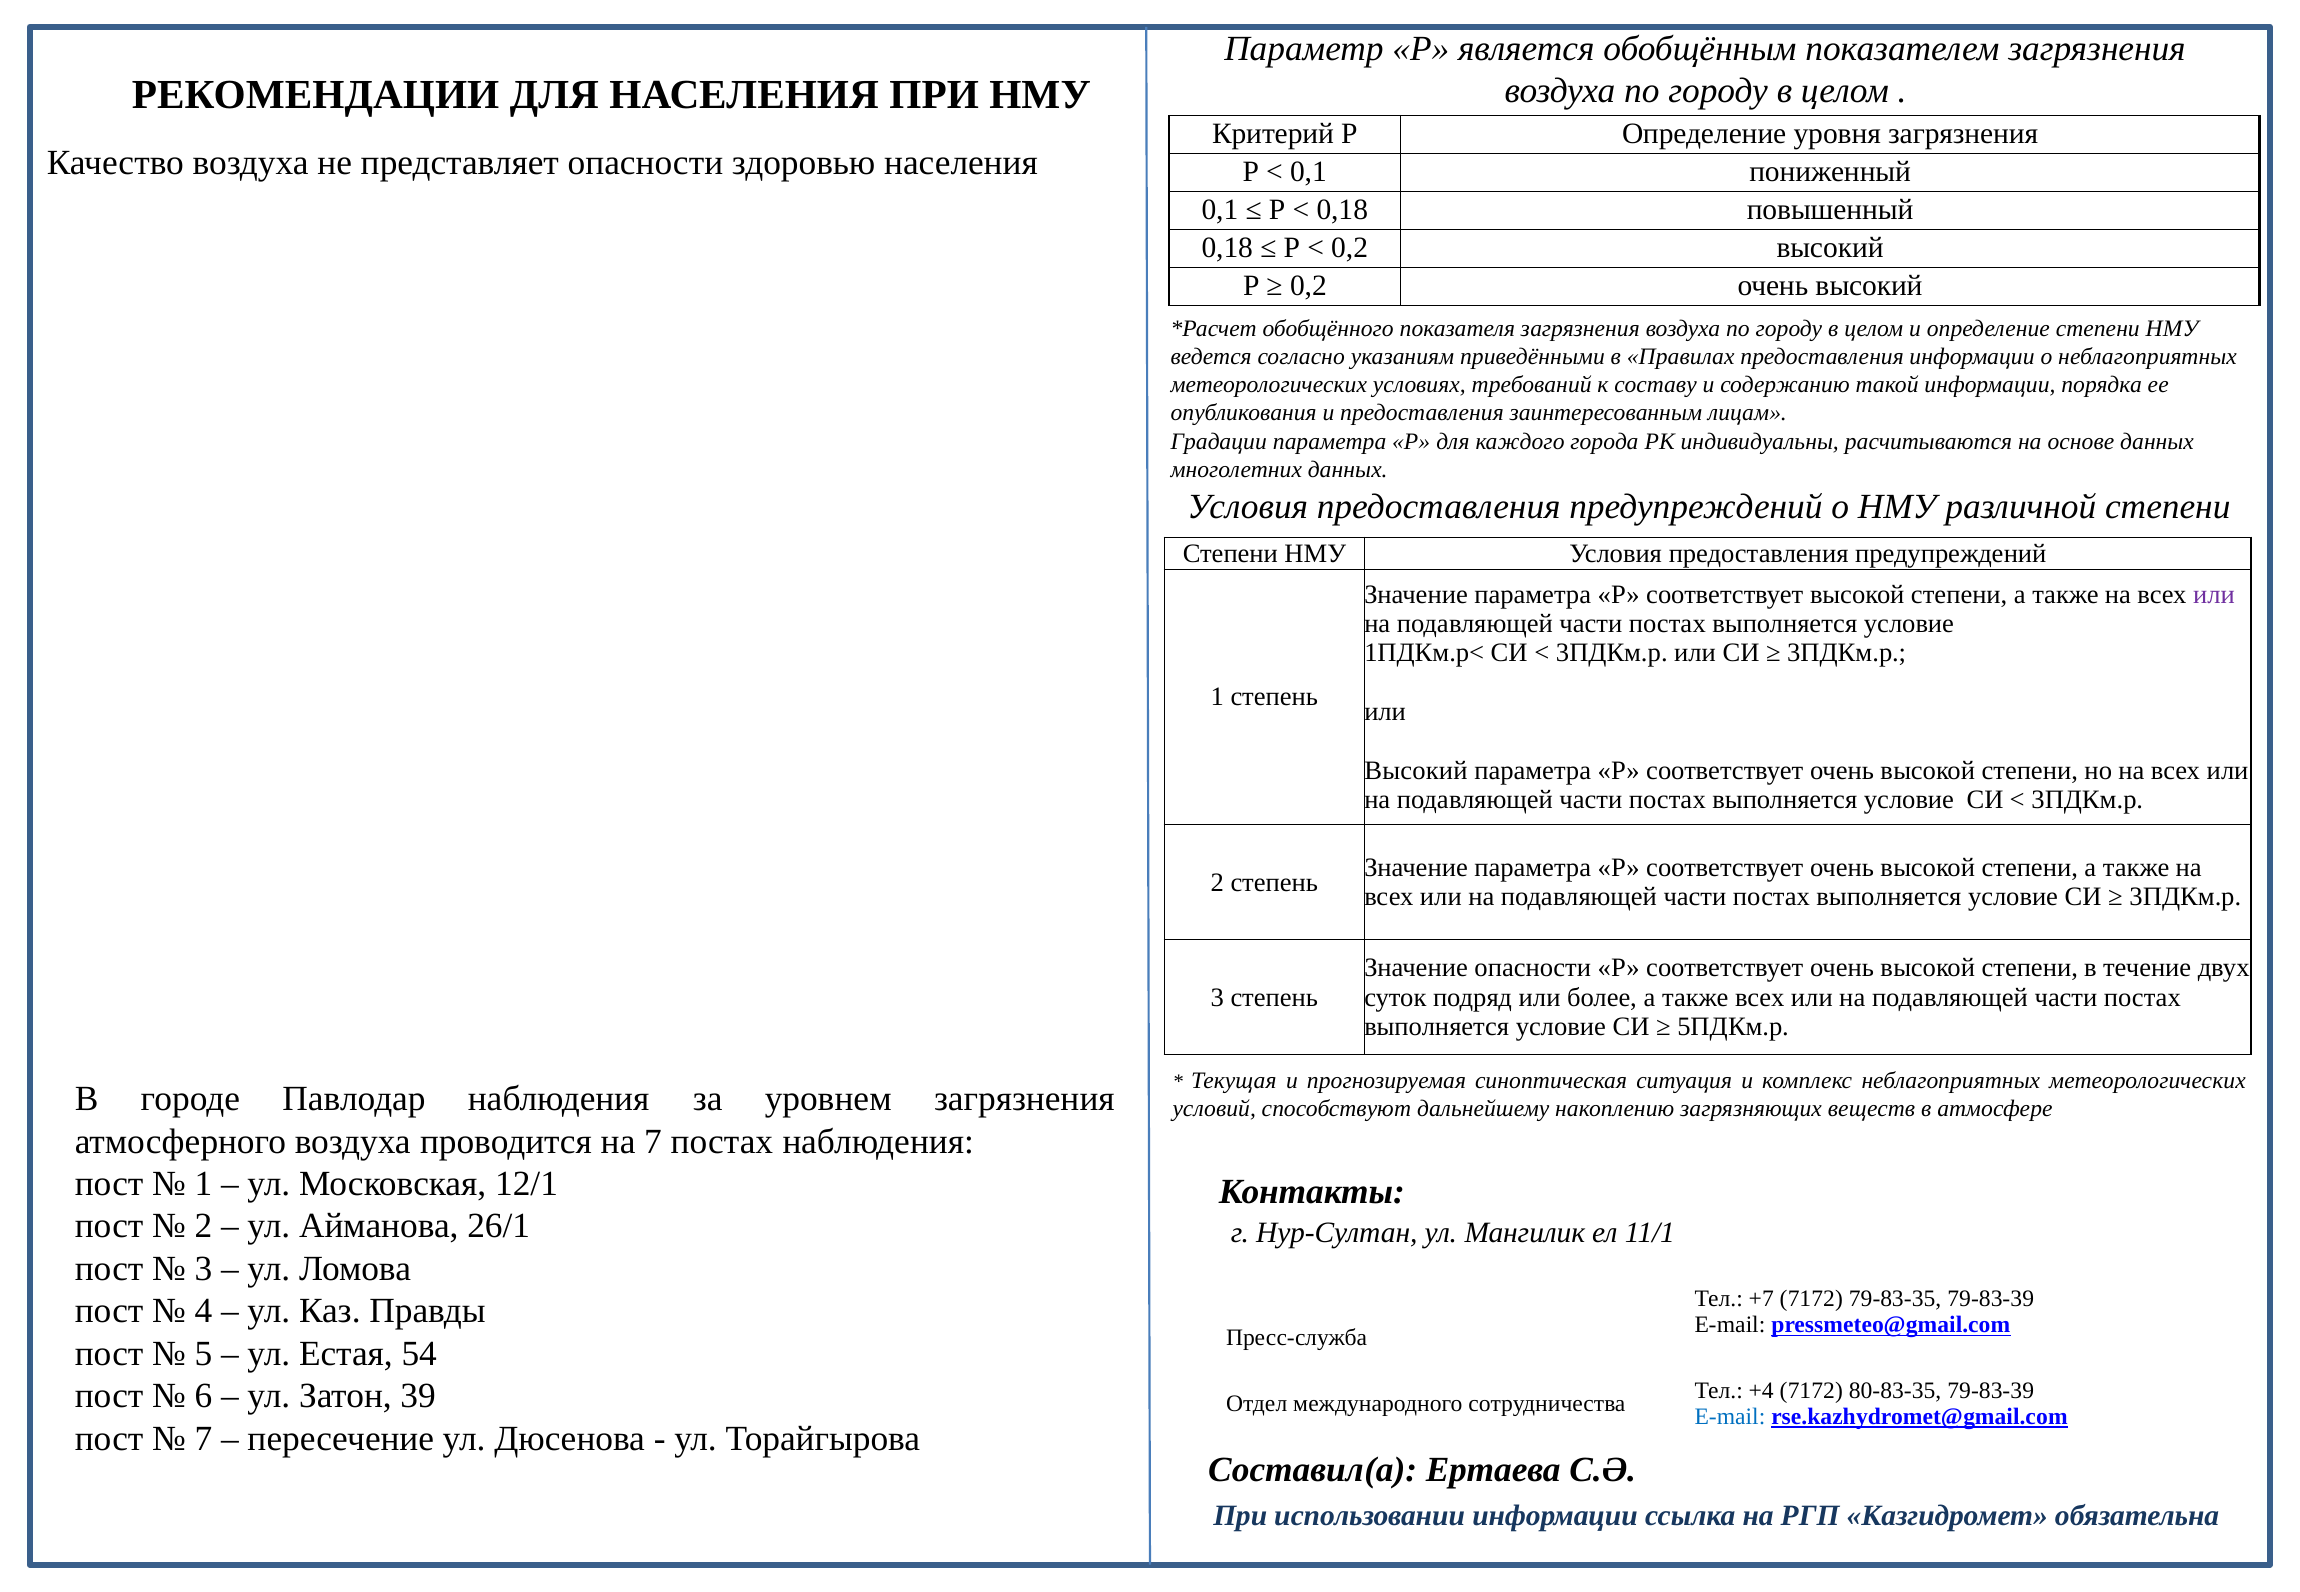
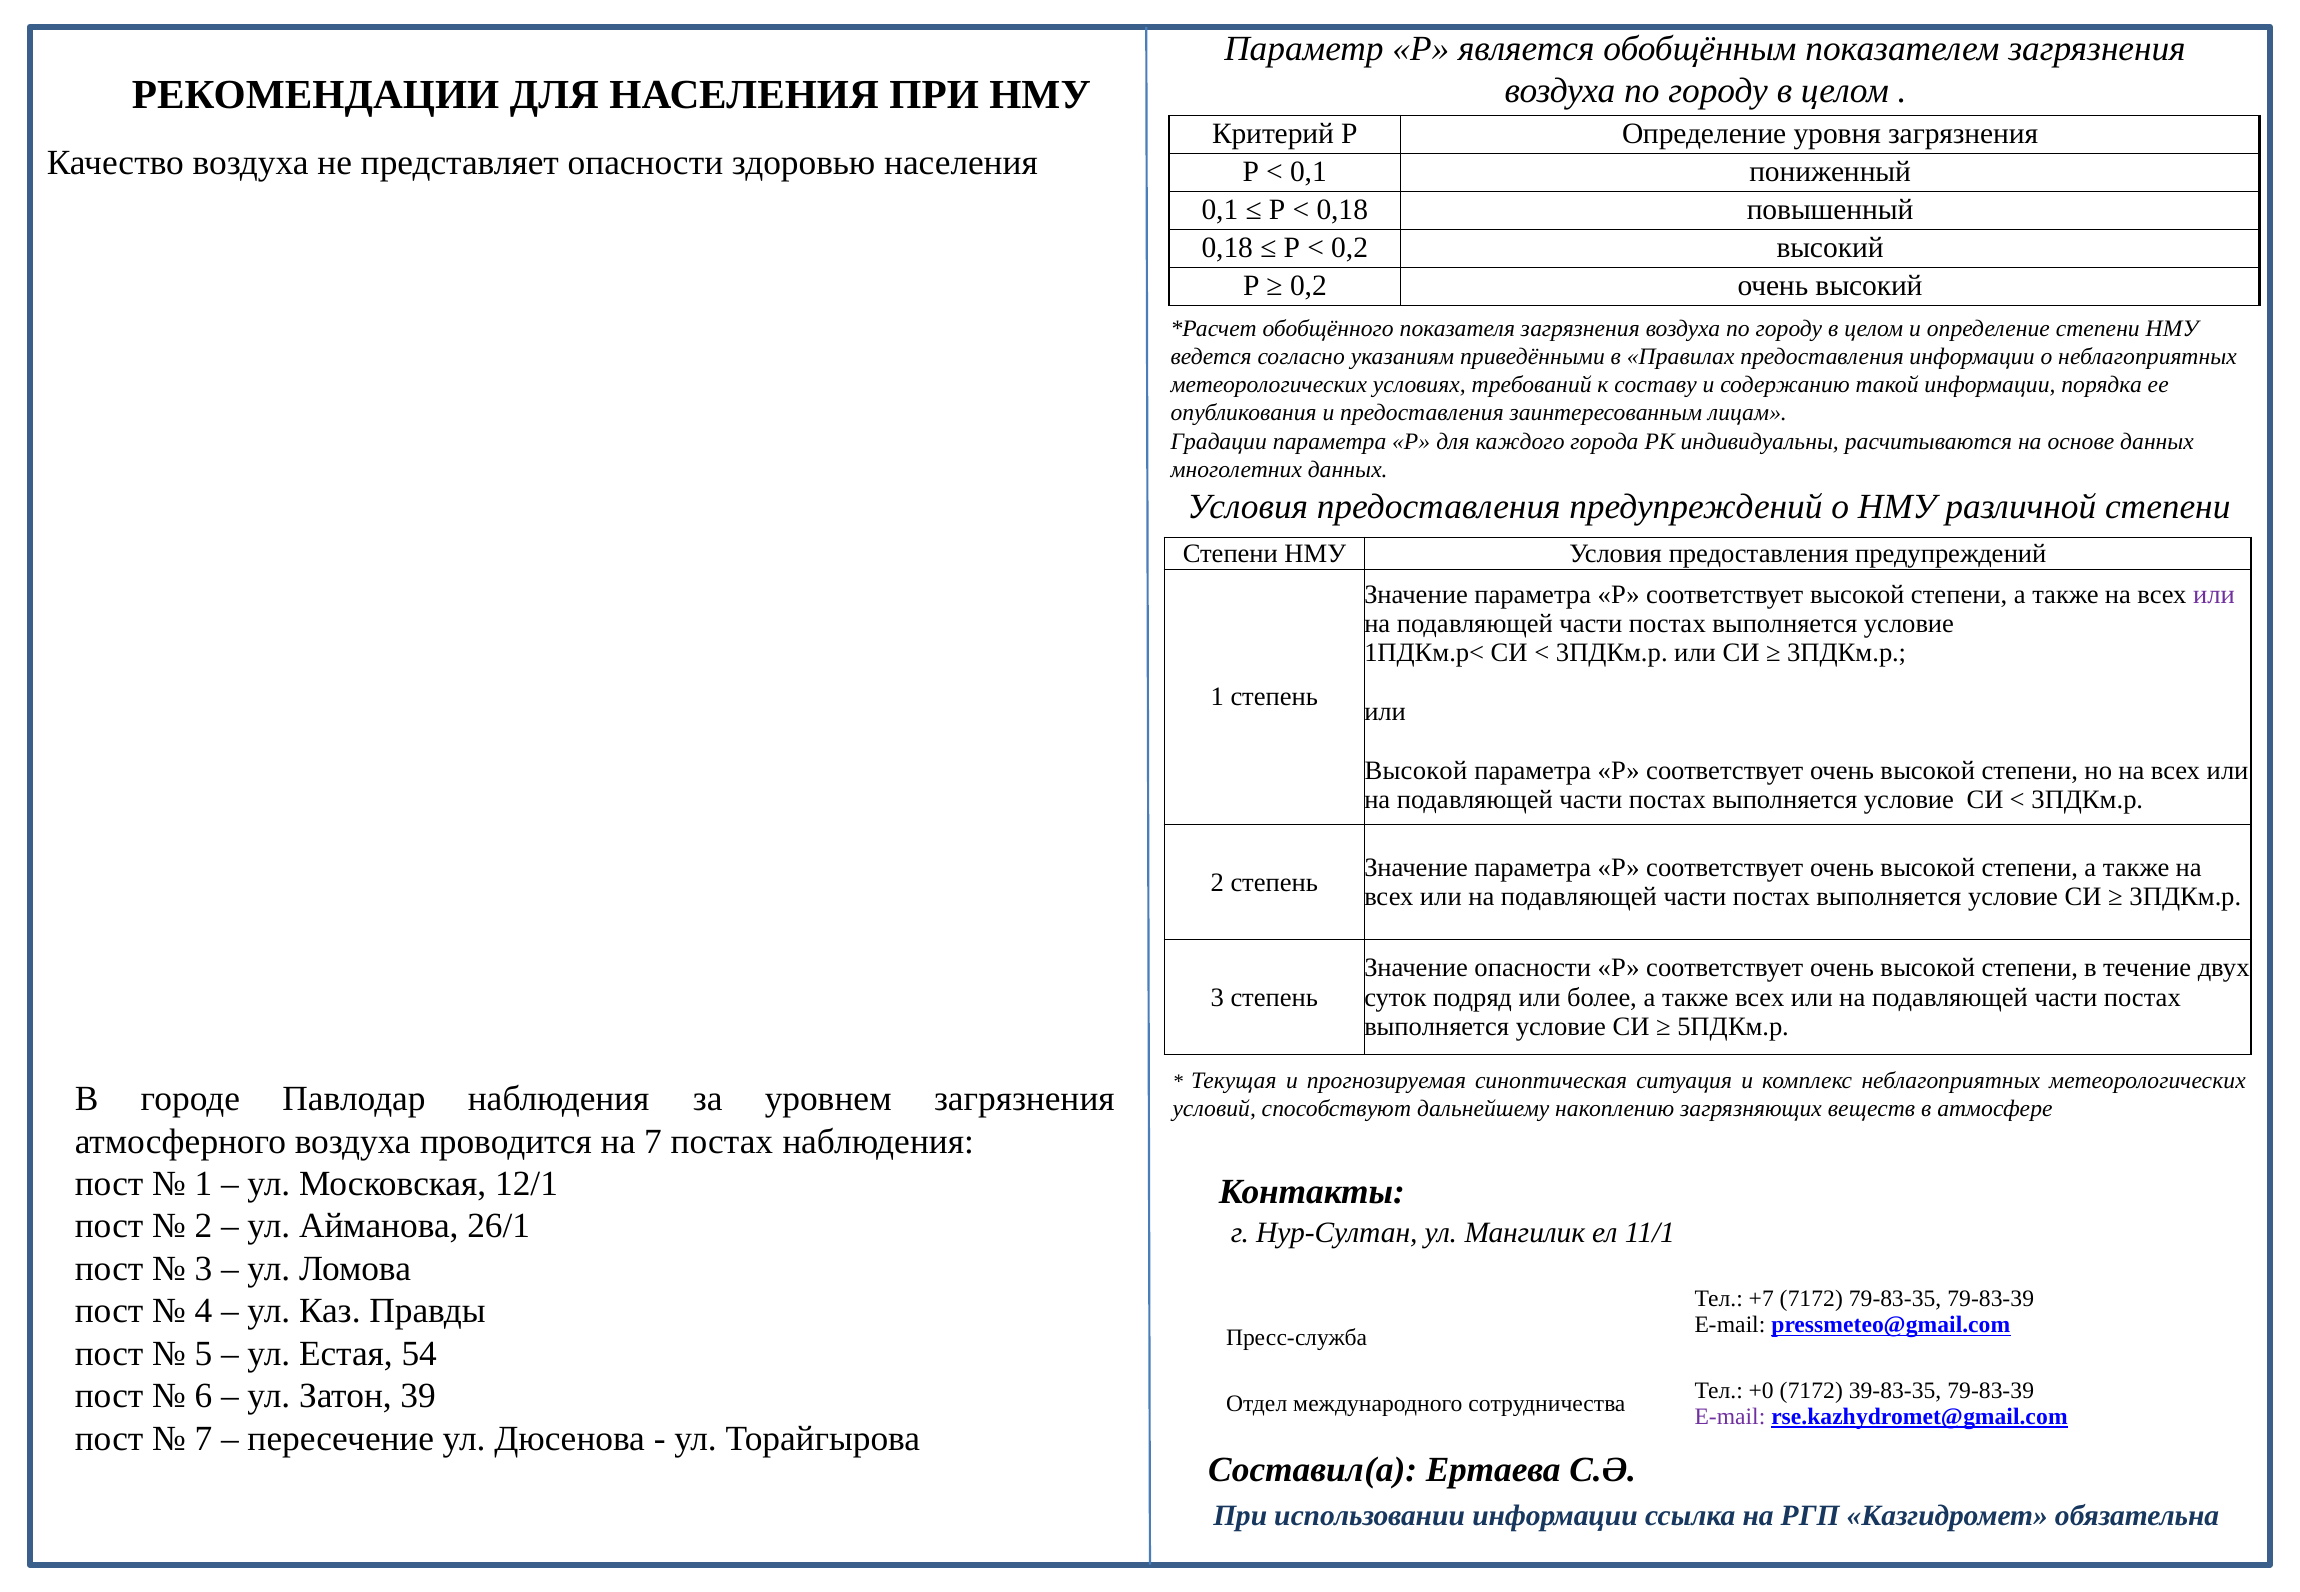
Высокий at (1416, 771): Высокий -> Высокой
+4: +4 -> +0
80-83-35: 80-83-35 -> 39-83-35
E-mail at (1730, 1417) colour: blue -> purple
